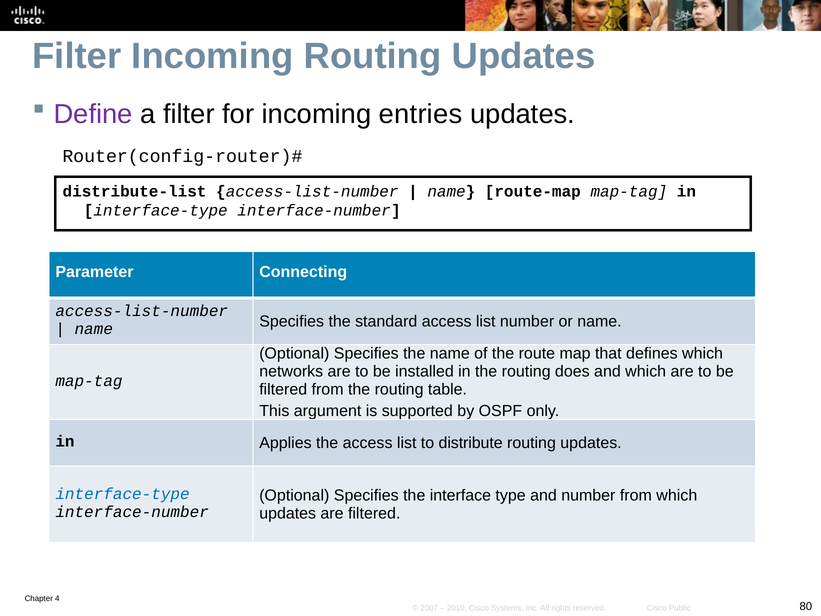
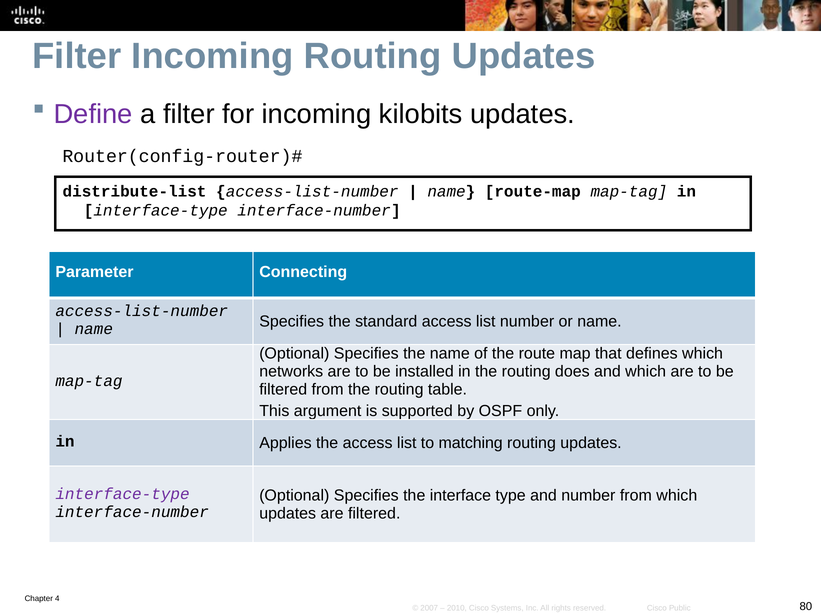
entries: entries -> kilobits
distribute: distribute -> matching
interface-type at (123, 494) colour: blue -> purple
